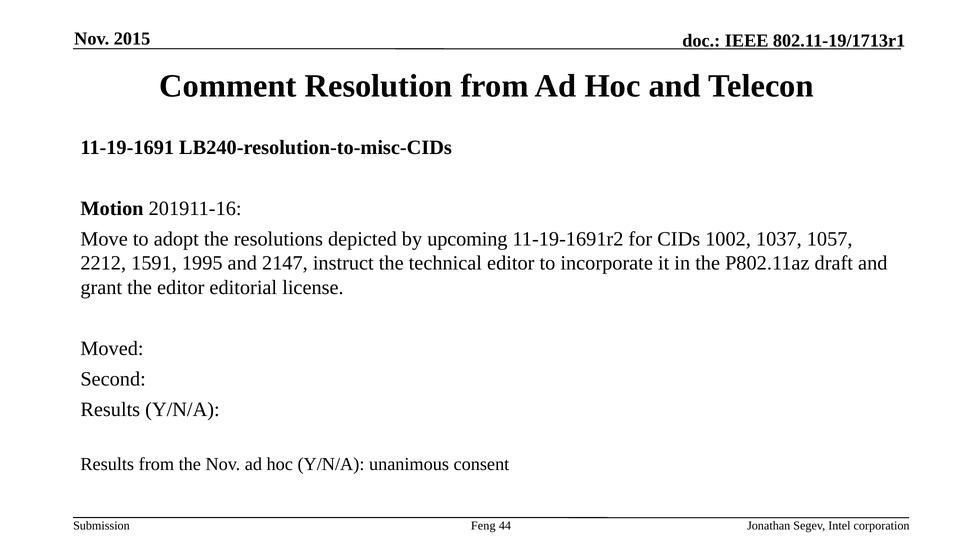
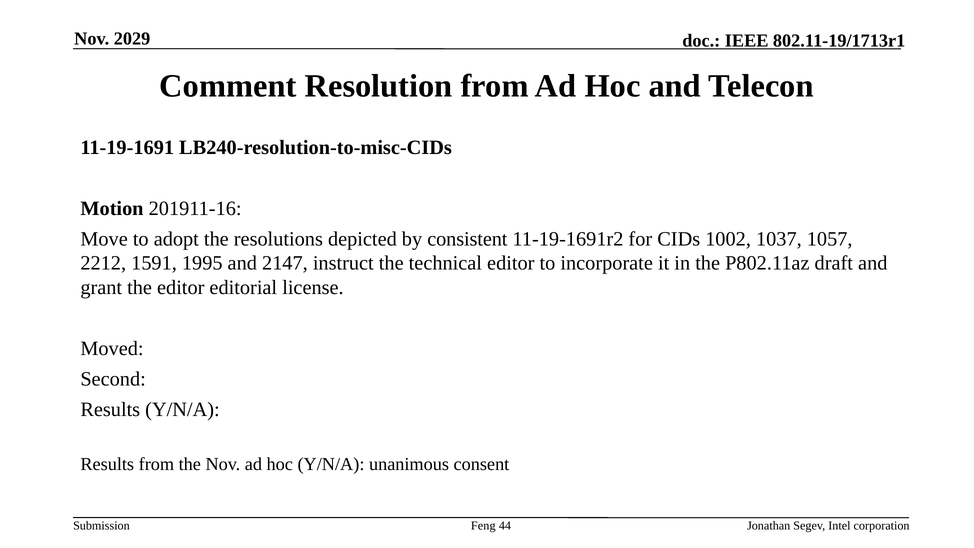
2015: 2015 -> 2029
upcoming: upcoming -> consistent
